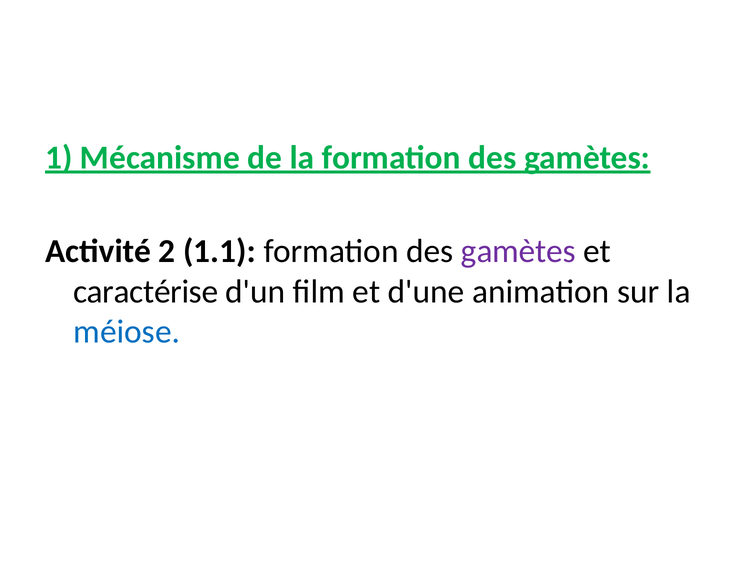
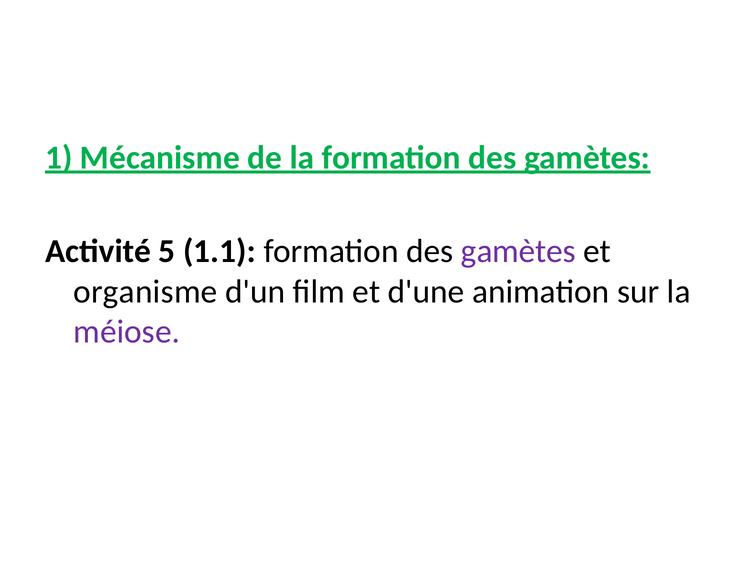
2: 2 -> 5
caractérise: caractérise -> organisme
méiose colour: blue -> purple
